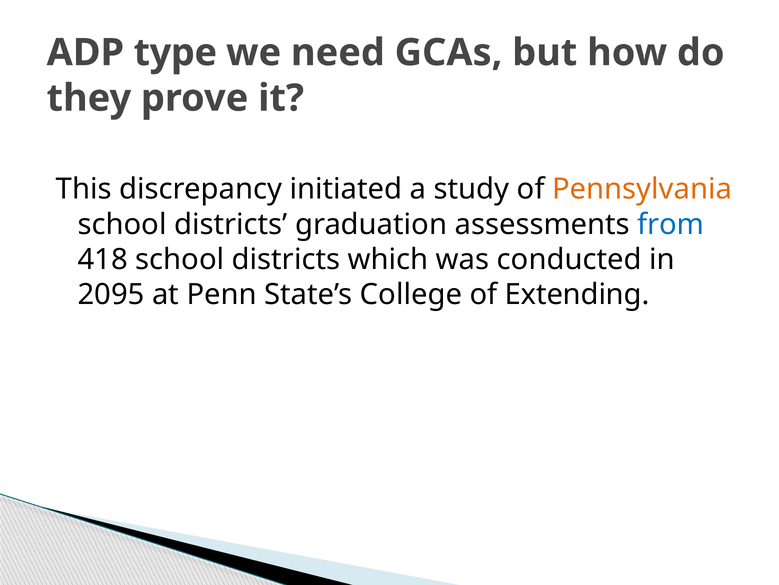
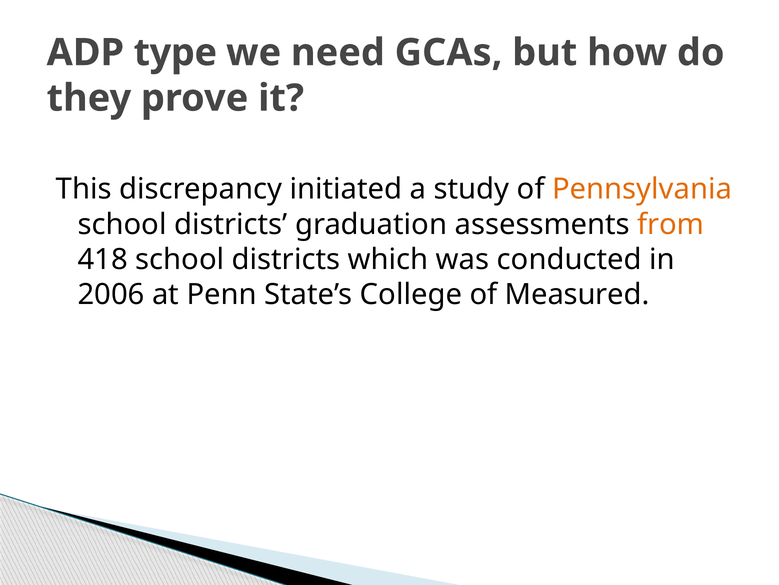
from colour: blue -> orange
2095: 2095 -> 2006
Extending: Extending -> Measured
